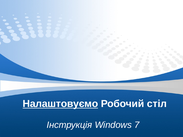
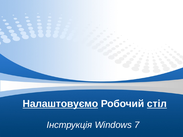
стіл underline: none -> present
